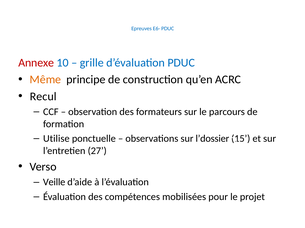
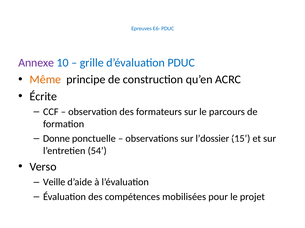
Annexe colour: red -> purple
Recul: Recul -> Écrite
Utilise: Utilise -> Donne
27: 27 -> 54
